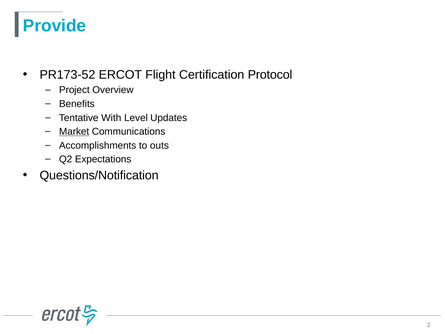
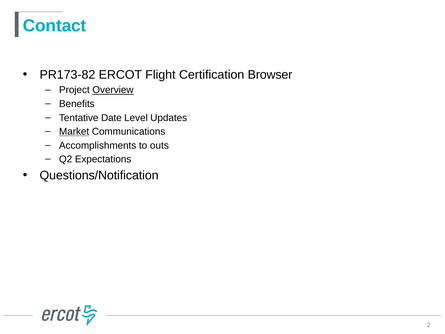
Provide: Provide -> Contact
PR173-52: PR173-52 -> PR173-82
Protocol: Protocol -> Browser
Overview underline: none -> present
With: With -> Date
